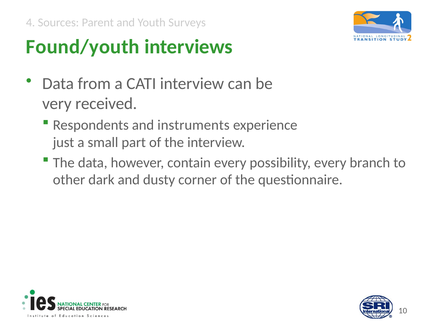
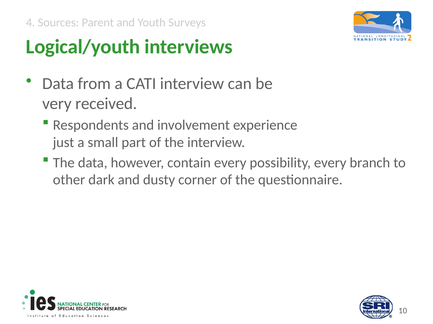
Found/youth: Found/youth -> Logical/youth
instruments: instruments -> involvement
